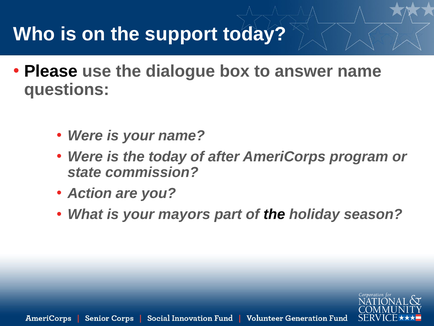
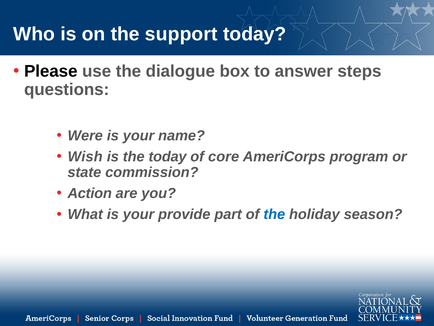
answer name: name -> steps
Were at (85, 156): Were -> Wish
after: after -> core
mayors: mayors -> provide
the at (274, 214) colour: black -> blue
